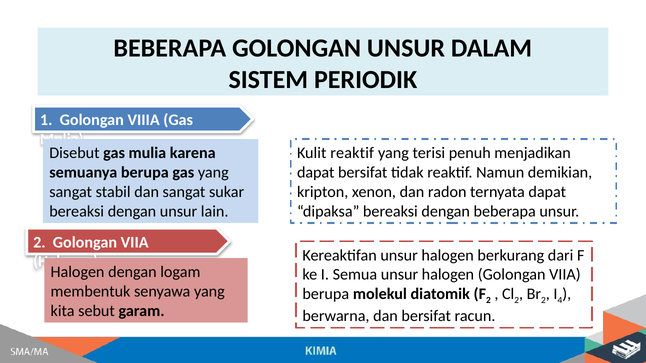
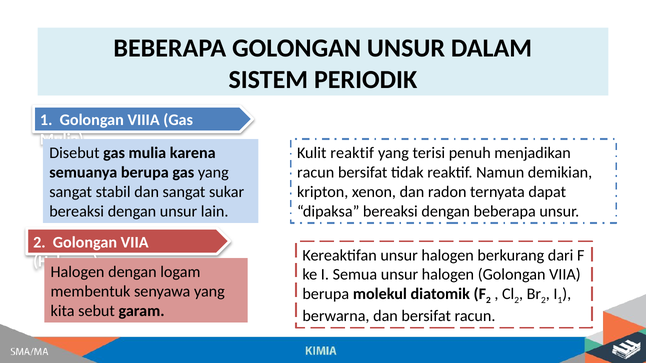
dapat at (316, 173): dapat -> racun
I 4: 4 -> 1
